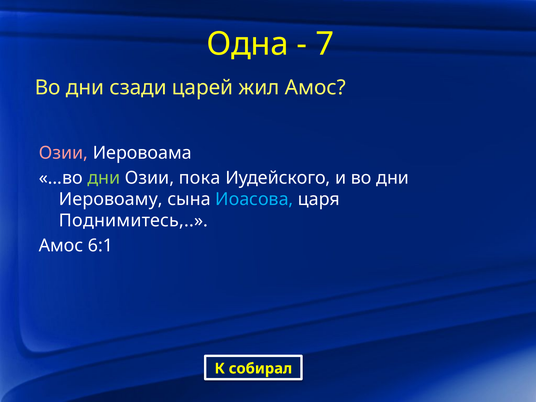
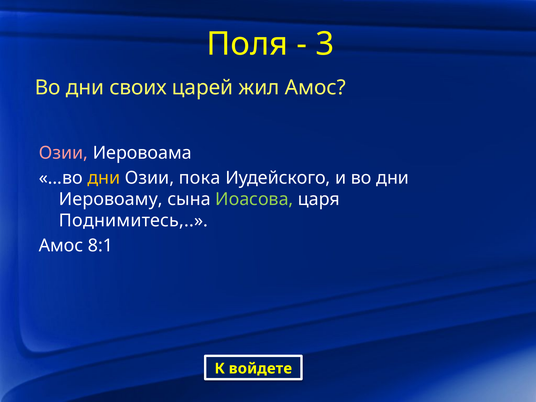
Одна: Одна -> Поля
7: 7 -> 3
сзади: сзади -> своих
дни at (104, 178) colour: light green -> yellow
Иоасова colour: light blue -> light green
6:1: 6:1 -> 8:1
собирал: собирал -> войдете
